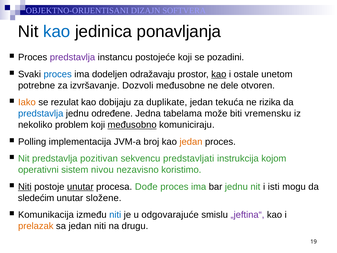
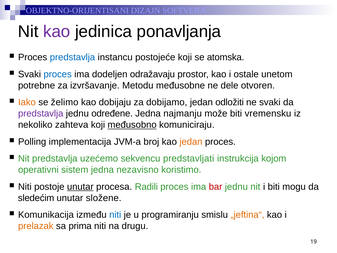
kao at (57, 32) colour: blue -> purple
predstavlja at (72, 57) colour: purple -> blue
pozadini: pozadini -> atomska
kao at (219, 74) underline: present -> none
Dozvoli: Dozvoli -> Metodu
rezulat: rezulat -> želimo
duplikate: duplikate -> dobijamo
tekuća: tekuća -> odložiti
ne rizika: rizika -> svaki
predstavlja at (41, 114) colour: blue -> purple
tabelama: tabelama -> najmanju
problem: problem -> zahteva
pozitivan: pozitivan -> uzećemo
sistem nivou: nivou -> jedna
Niti at (25, 187) underline: present -> none
Dođe: Dođe -> Radili
bar colour: black -> red
i isti: isti -> biti
odgovarajuće: odgovarajuće -> programiranju
„jeftina“ colour: purple -> orange
sa jedan: jedan -> prima
